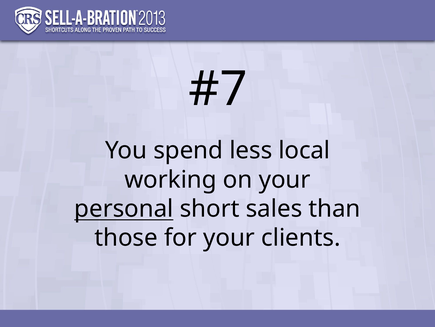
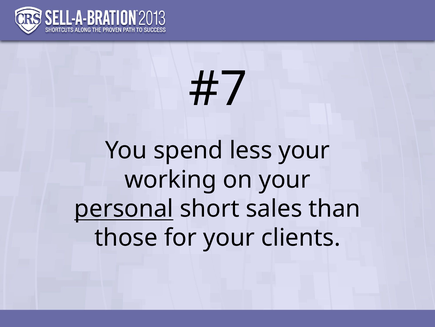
less local: local -> your
